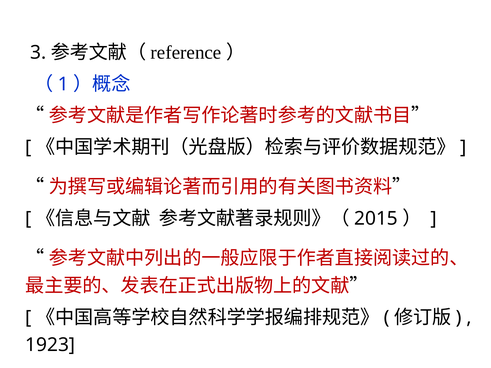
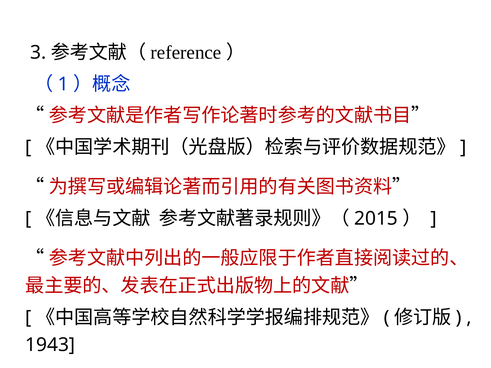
1923: 1923 -> 1943
